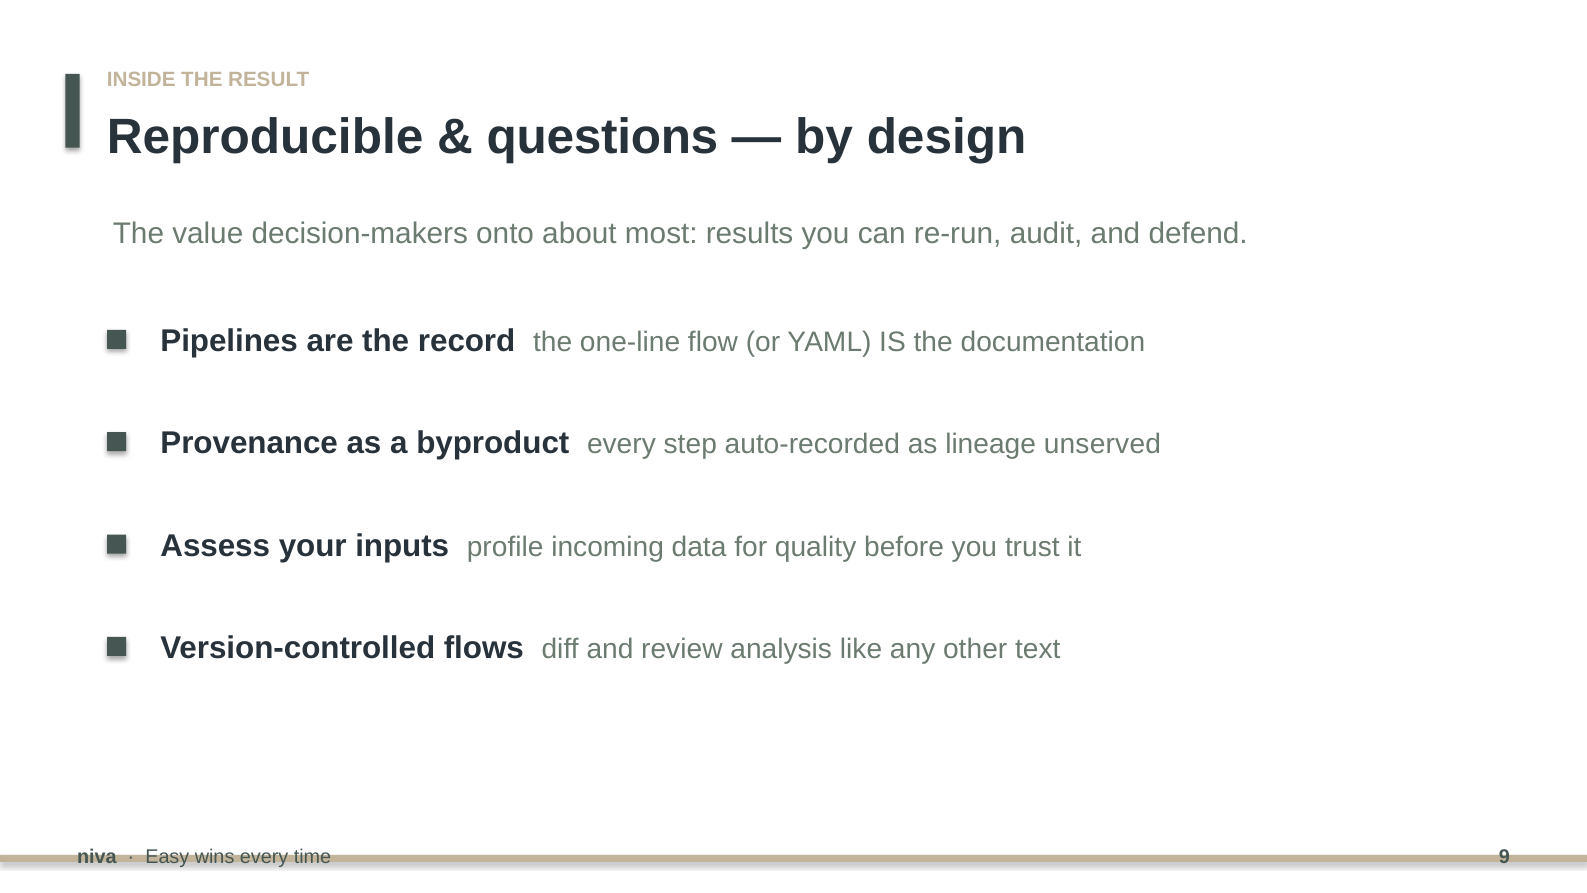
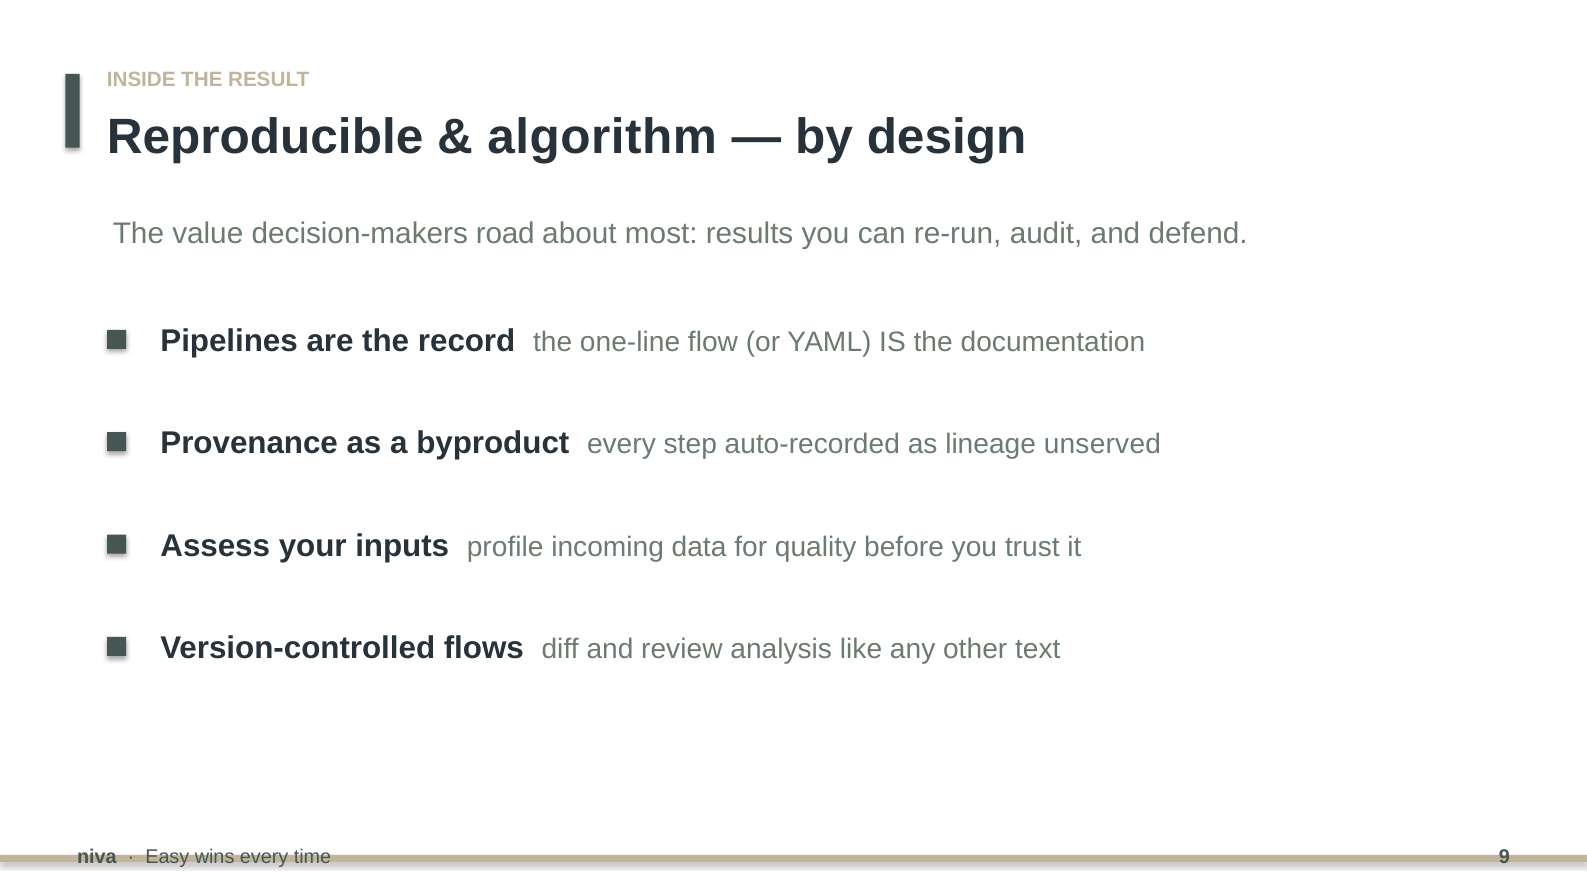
questions: questions -> algorithm
onto: onto -> road
